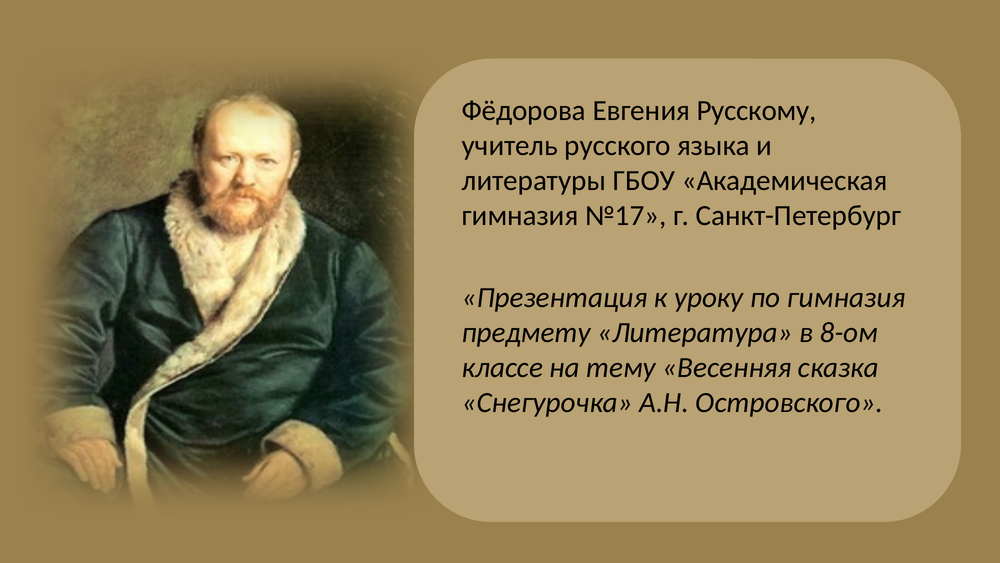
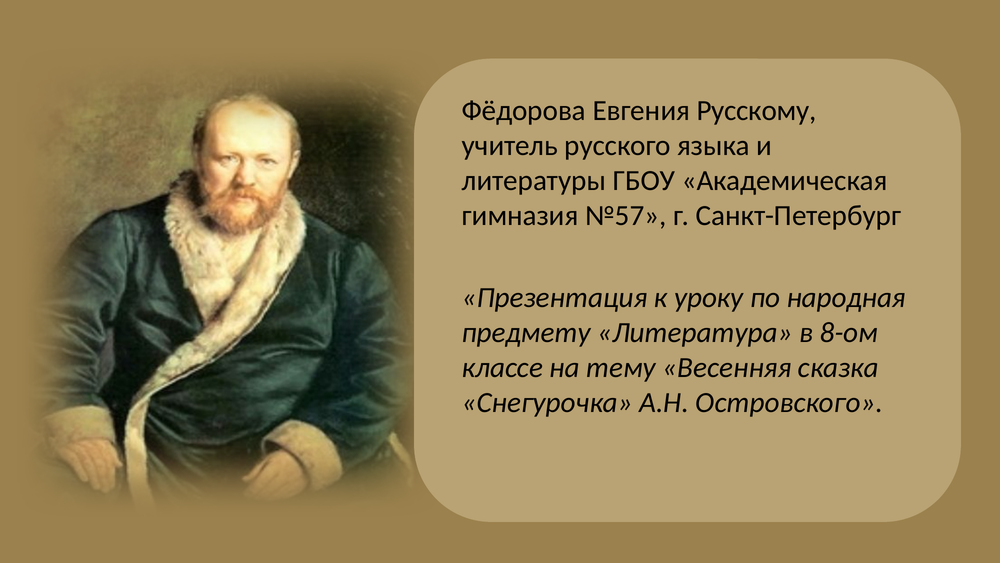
№17: №17 -> №57
по гимназия: гимназия -> народная
